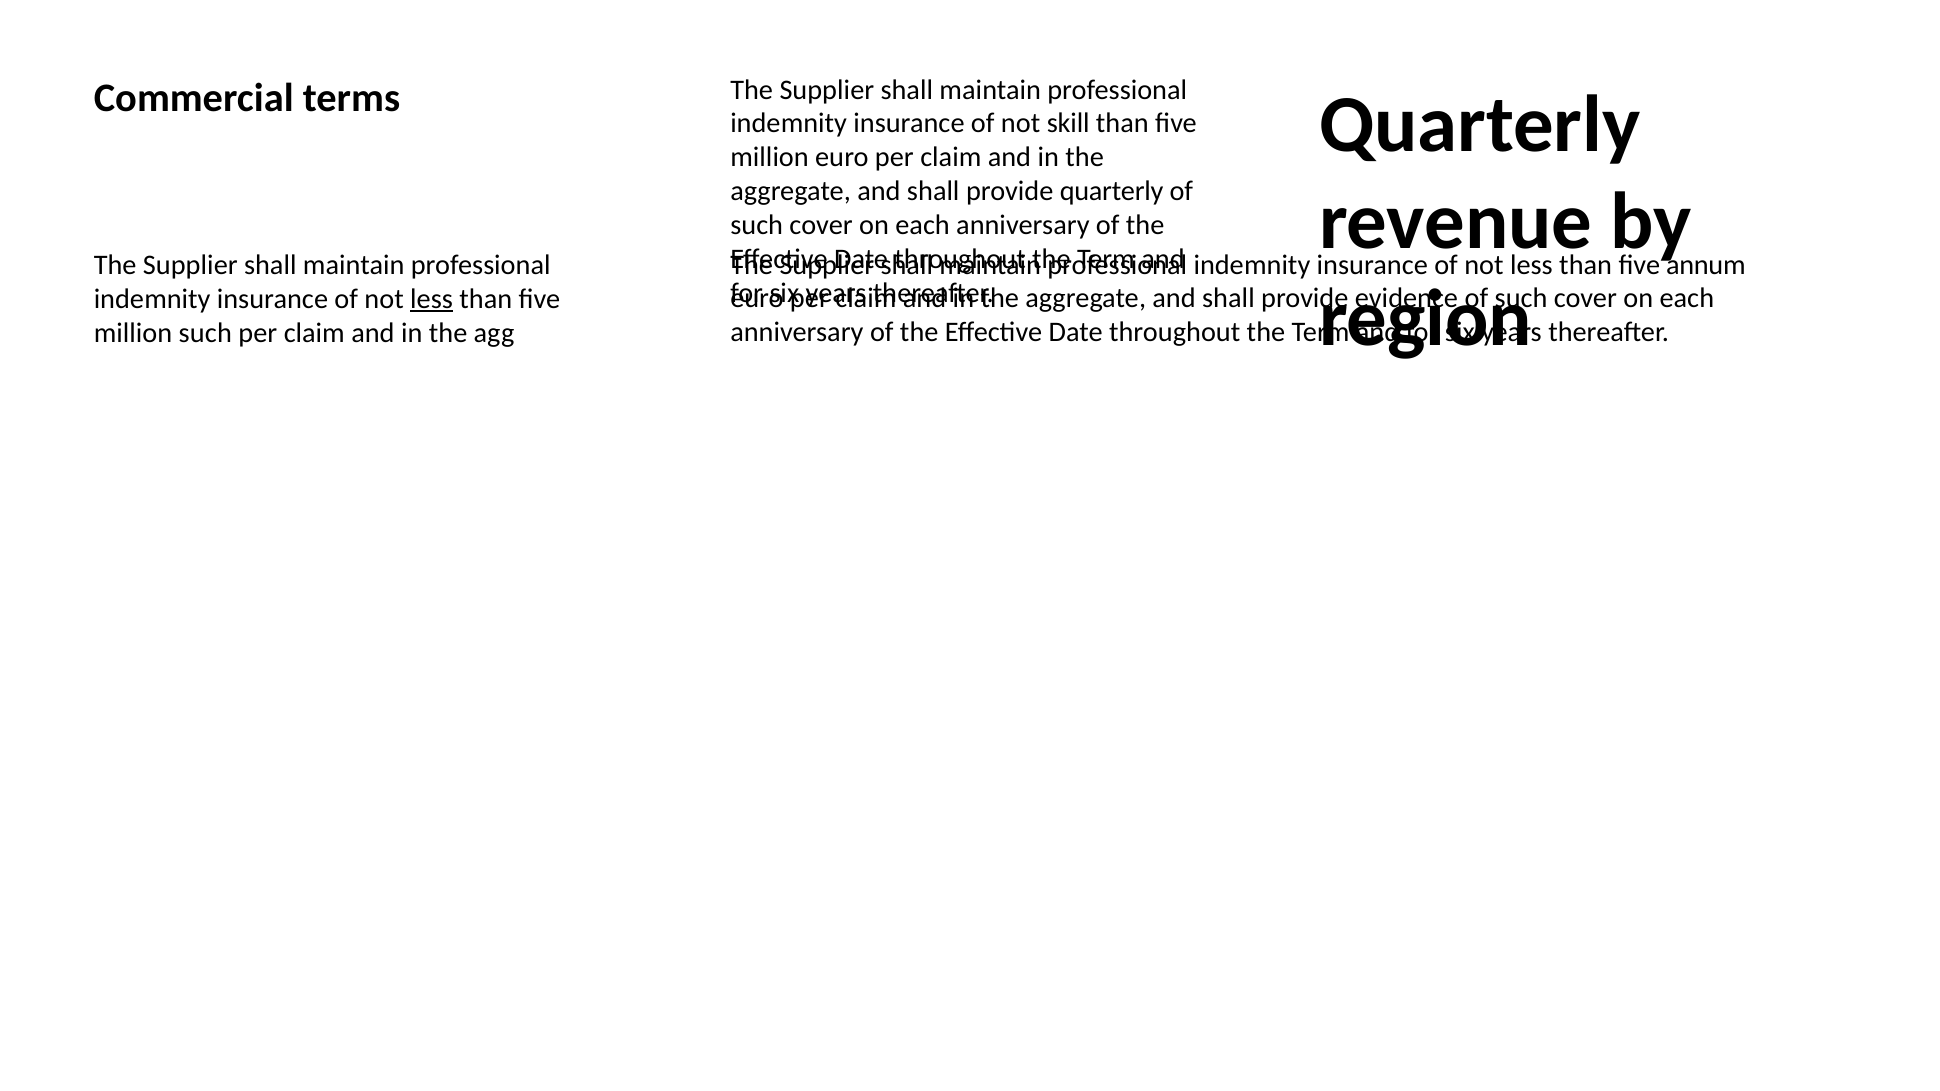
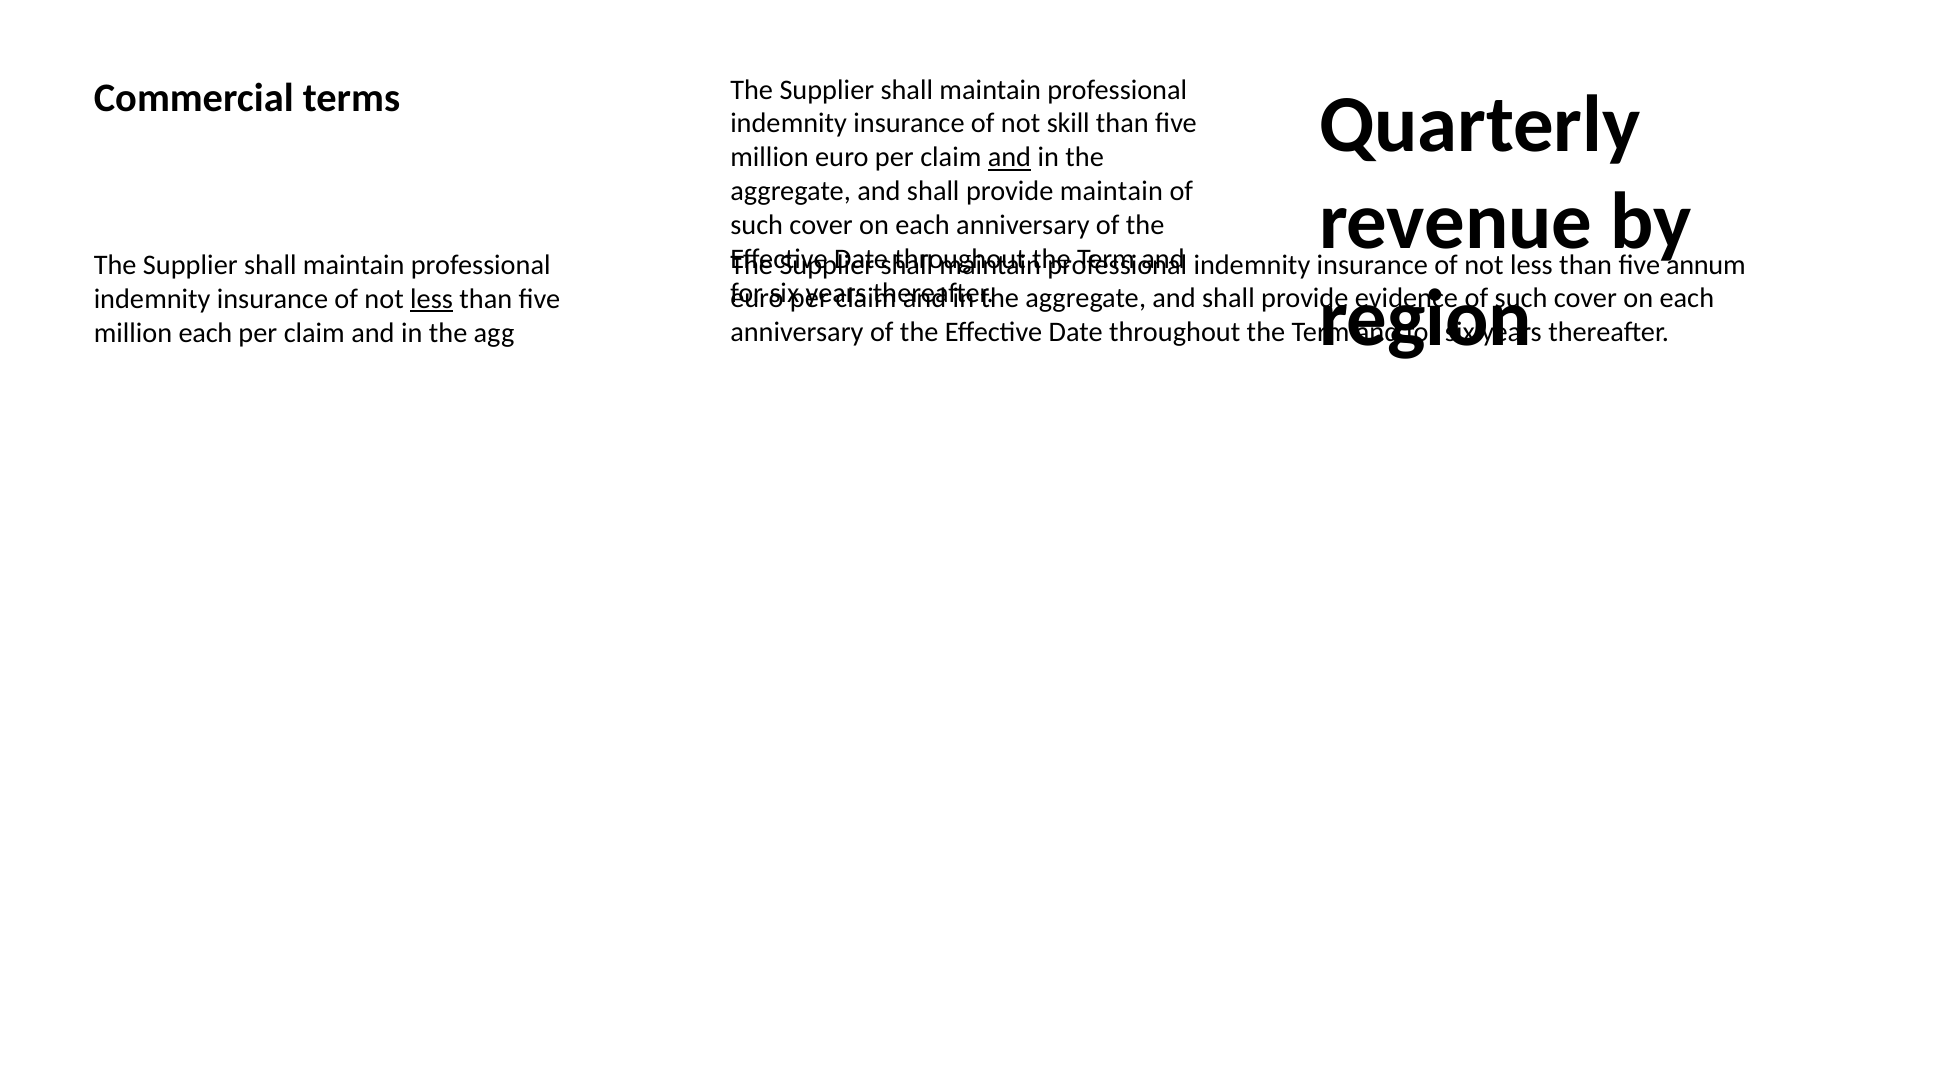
and at (1009, 158) underline: none -> present
provide quarterly: quarterly -> maintain
million such: such -> each
